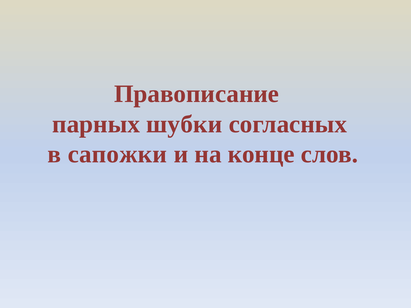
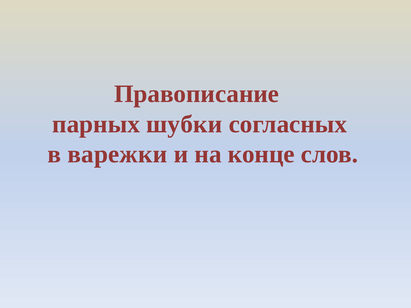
сапожки: сапожки -> варежки
